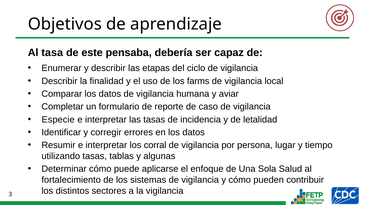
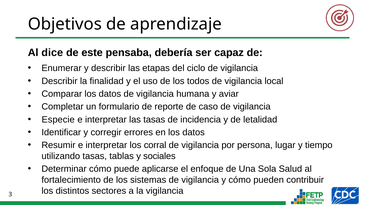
tasa: tasa -> dice
farms: farms -> todos
algunas: algunas -> sociales
